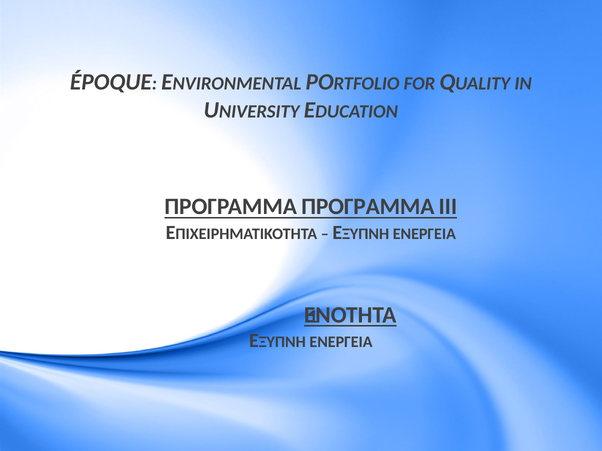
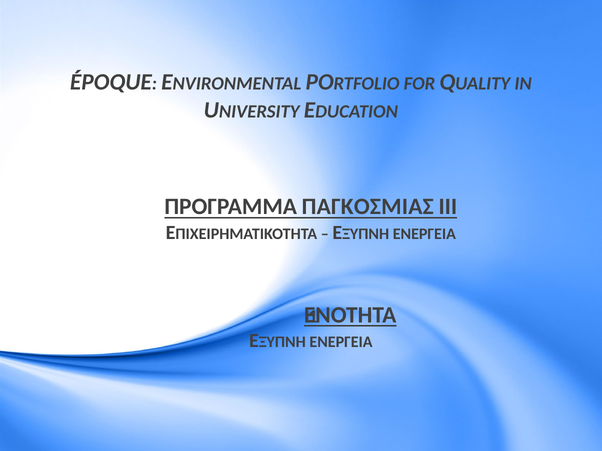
ΠΡΟΓΡΑΜΜΑ ΠΡΟΓΡΑΜΜΑ: ΠΡΟΓΡΑΜΜΑ -> ΠΑΓΚΟΣΜΙΑΣ
